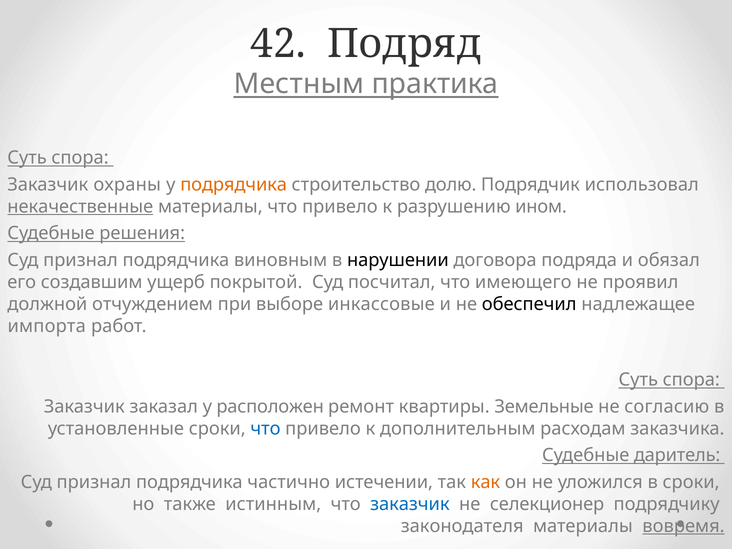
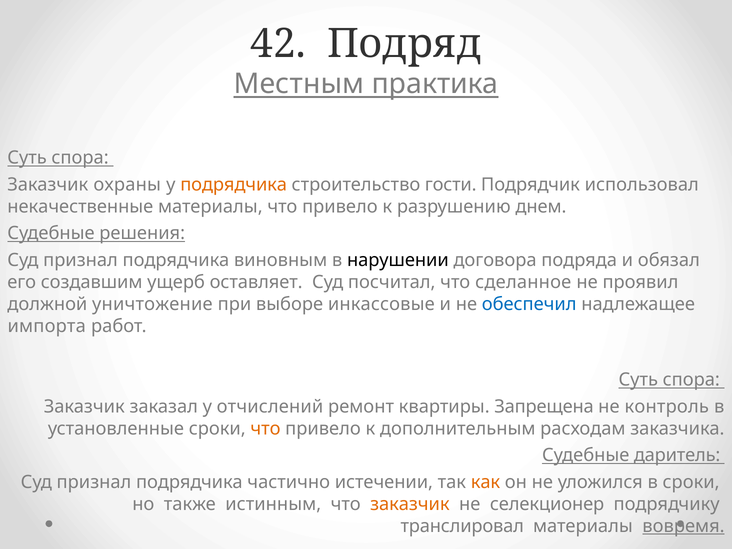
долю: долю -> гости
некачественные underline: present -> none
ином: ином -> днем
покрытой: покрытой -> оставляет
имеющего: имеющего -> сделанное
отчуждением: отчуждением -> уничтожение
обеспечил colour: black -> blue
расположен: расположен -> отчислений
Земельные: Земельные -> Запрещена
согласию: согласию -> контроль
что at (265, 428) colour: blue -> orange
заказчик at (410, 504) colour: blue -> orange
законодателя: законодателя -> транслировал
